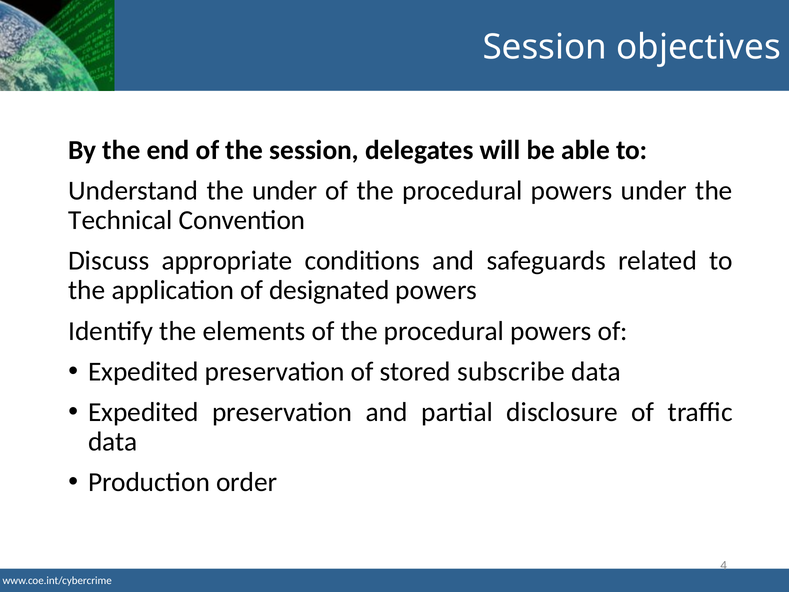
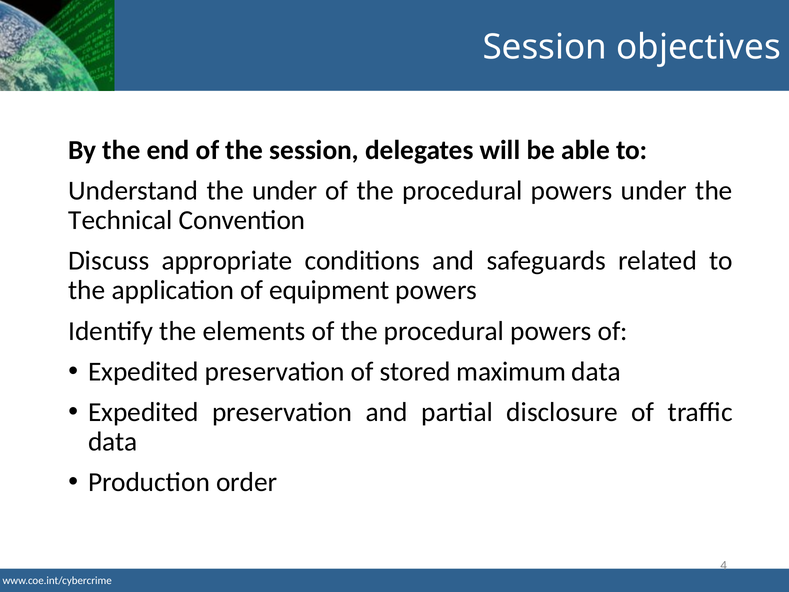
designated: designated -> equipment
subscribe: subscribe -> maximum
